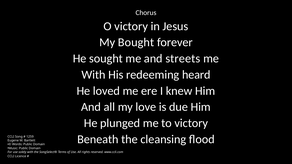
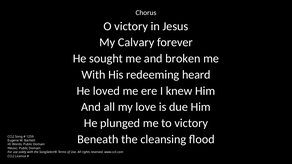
Bought: Bought -> Calvary
streets: streets -> broken
